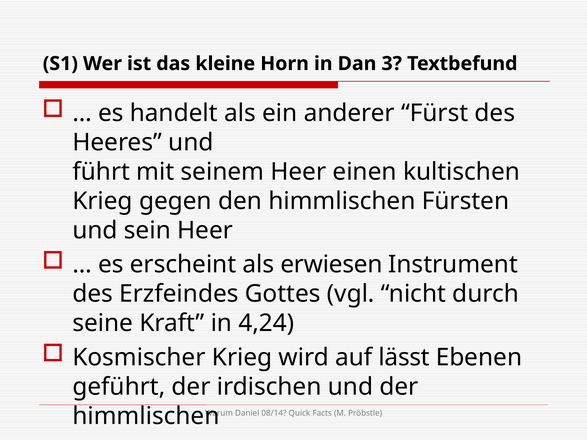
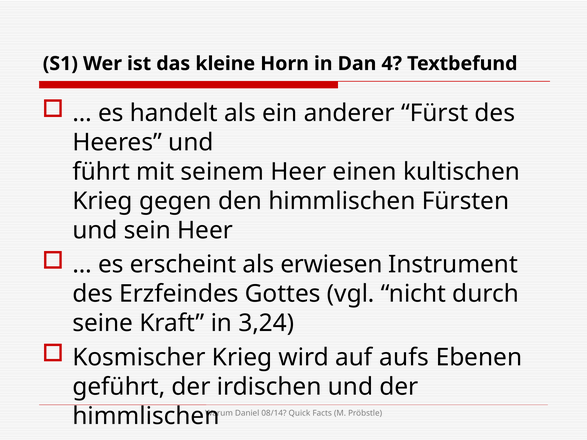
3: 3 -> 4
4,24: 4,24 -> 3,24
lässt: lässt -> aufs
